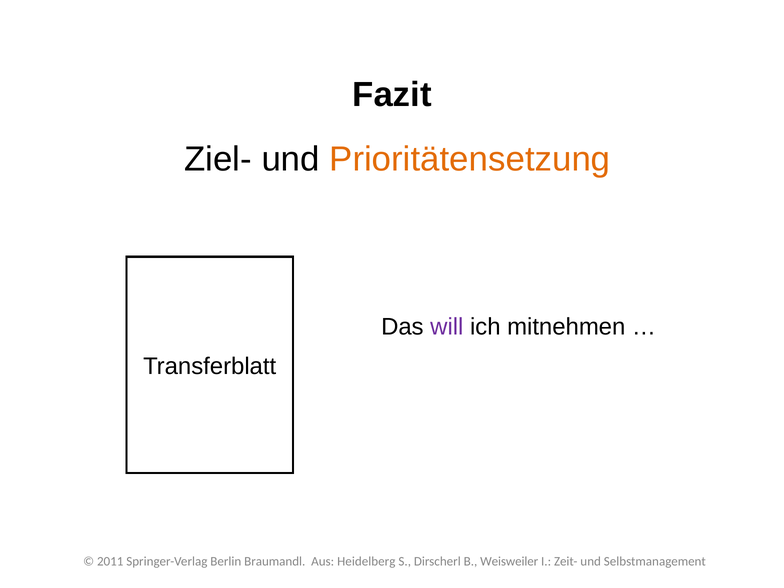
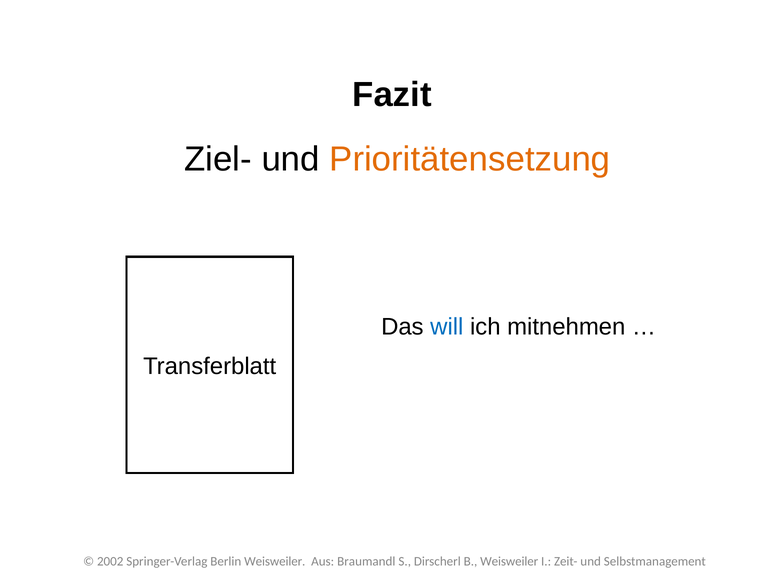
will colour: purple -> blue
2011: 2011 -> 2002
Berlin Braumandl: Braumandl -> Weisweiler
Heidelberg: Heidelberg -> Braumandl
